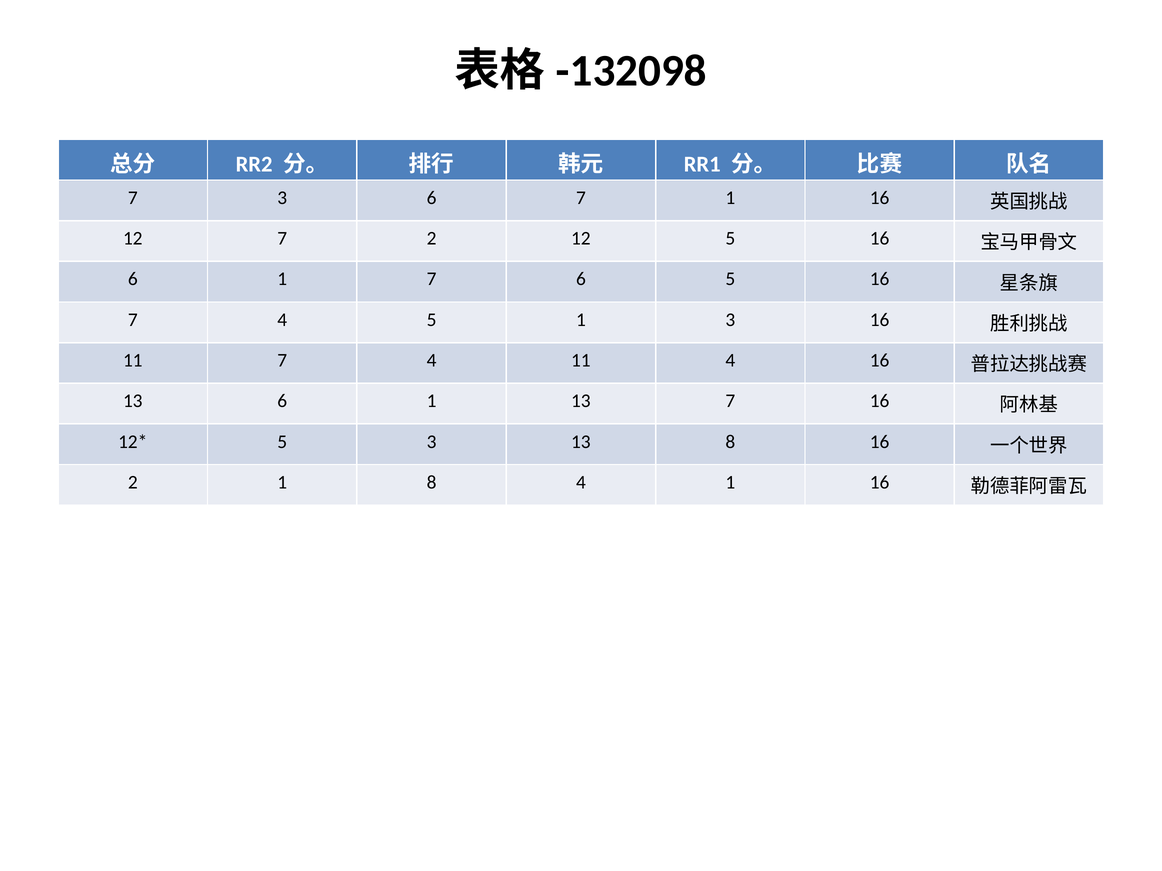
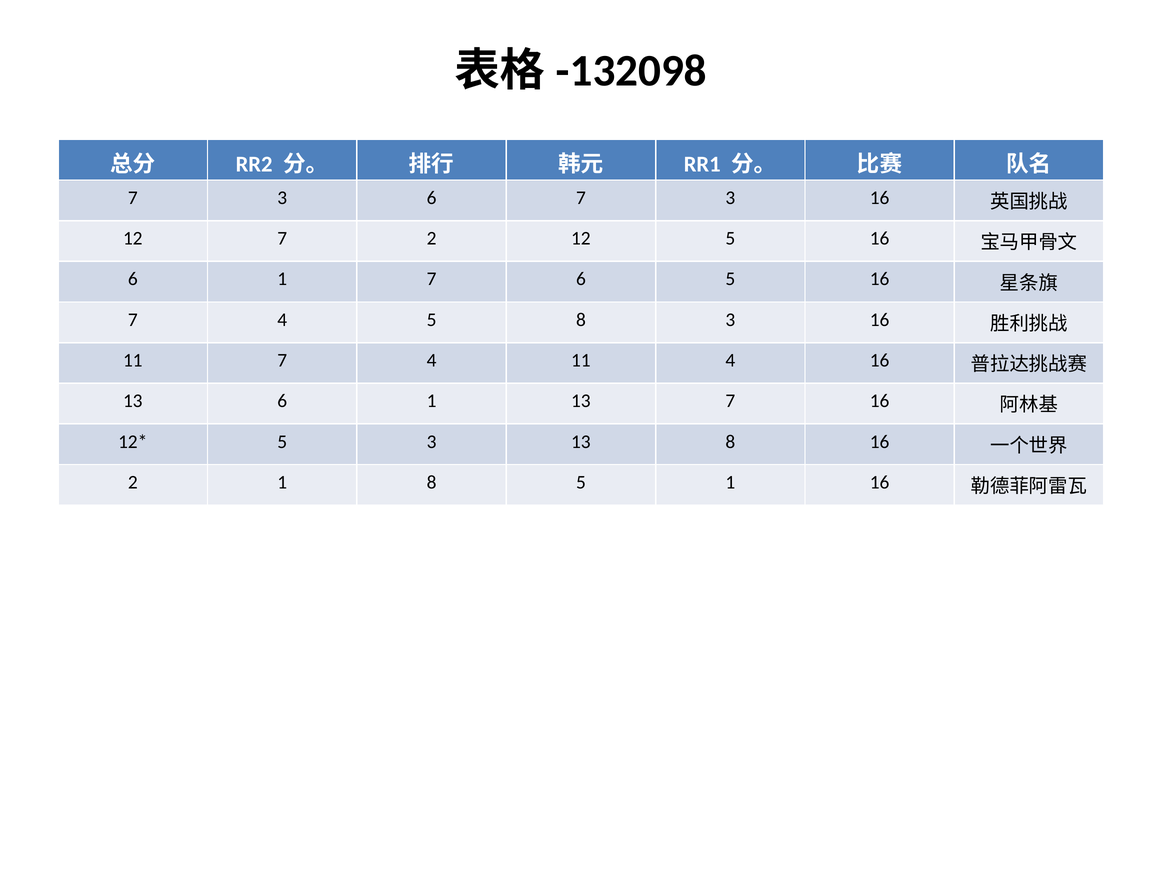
6 7 1: 1 -> 3
5 1: 1 -> 8
8 4: 4 -> 5
